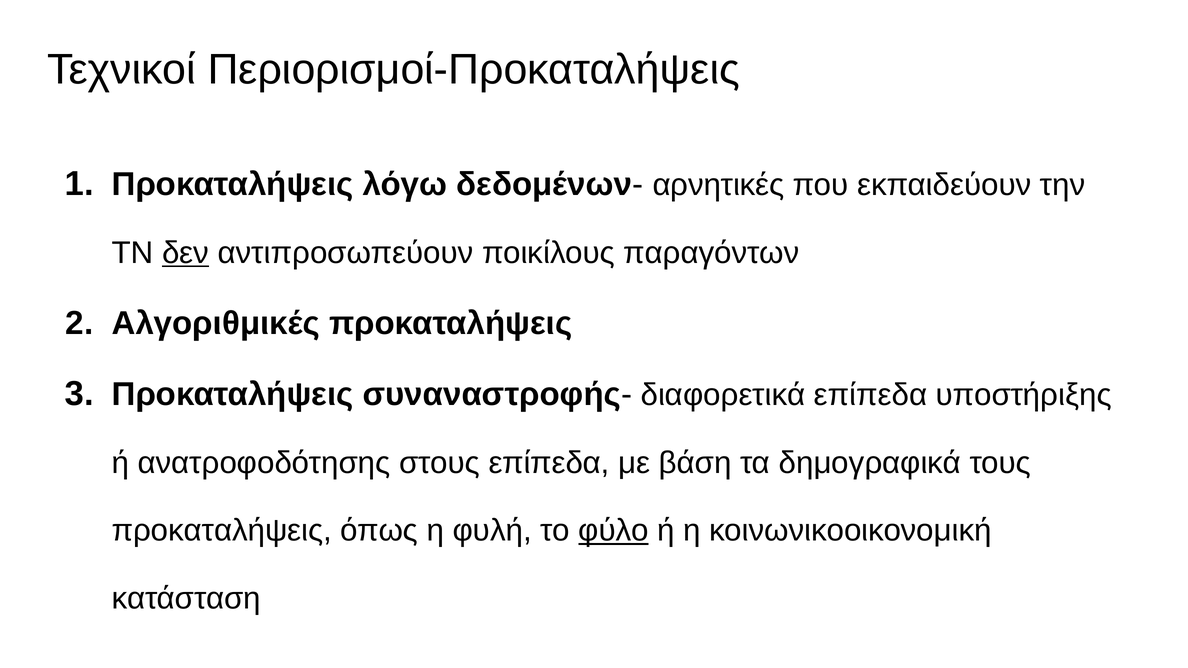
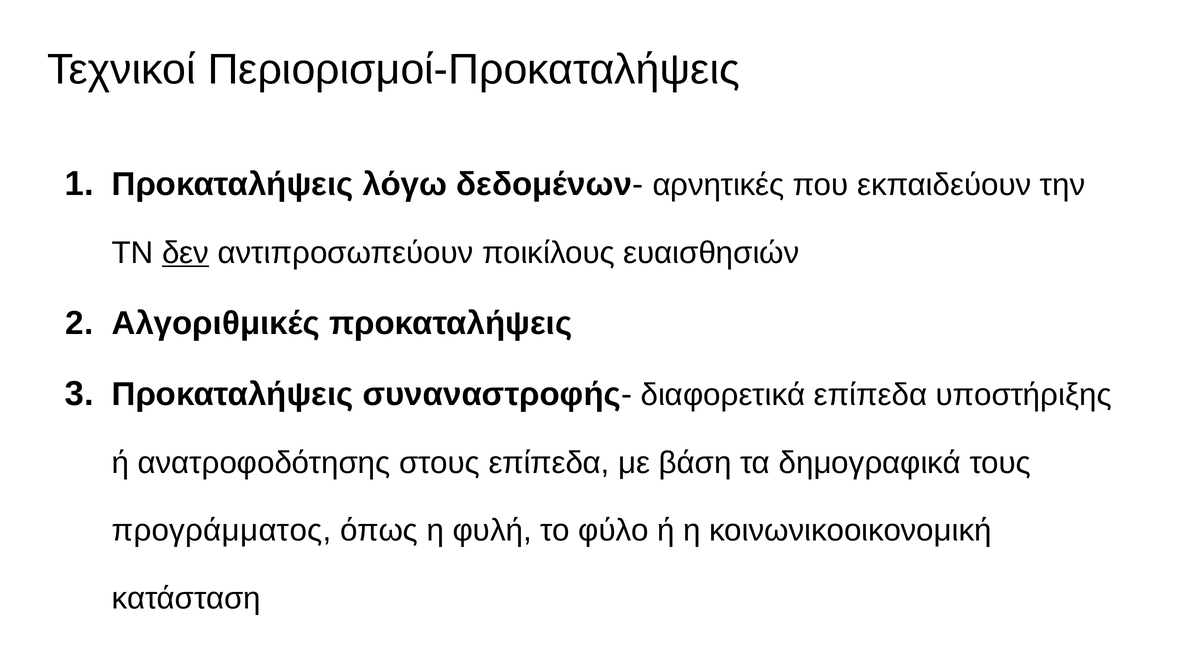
παραγόντων: παραγόντων -> ευαισθησιών
προκαταλήψεις at (222, 531): προκαταλήψεις -> προγράμματος
φύλο underline: present -> none
